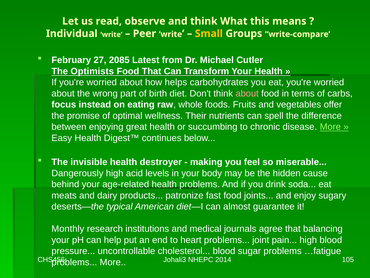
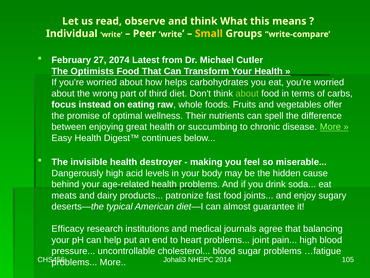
2085: 2085 -> 2074
birth: birth -> third
about at (247, 93) colour: pink -> light green
Monthly: Monthly -> Efficacy
